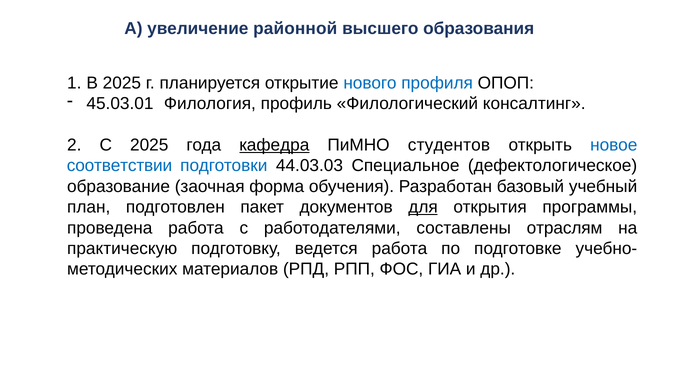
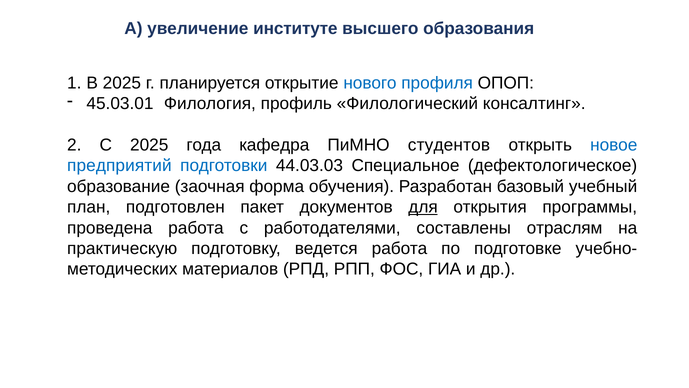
районной: районной -> институте
кафедра underline: present -> none
соответствии: соответствии -> предприятий
